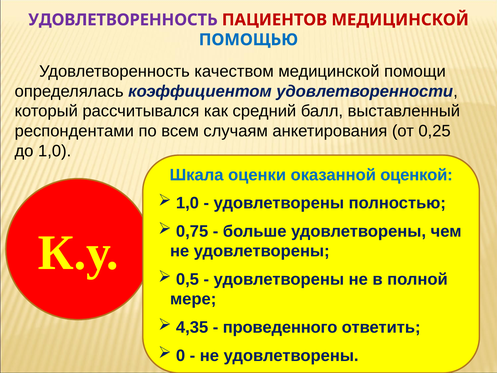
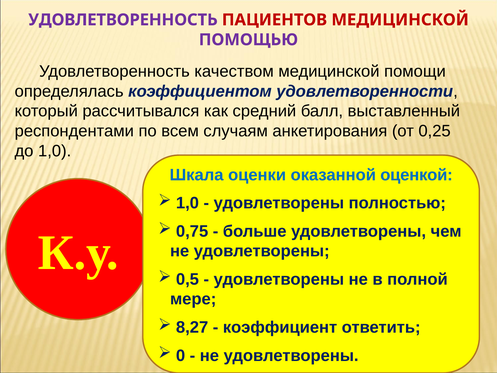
ПОМОЩЬЮ colour: blue -> purple
4,35: 4,35 -> 8,27
проведенного: проведенного -> коэффициент
